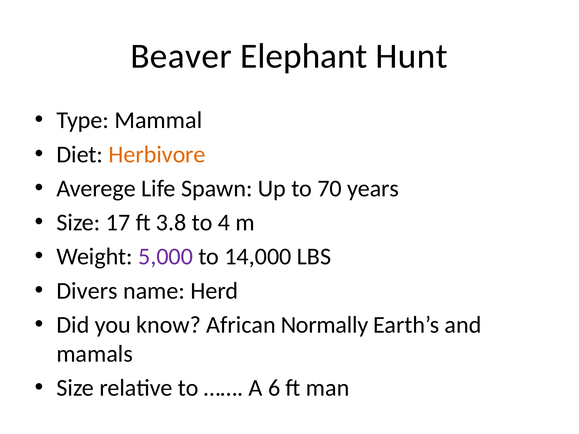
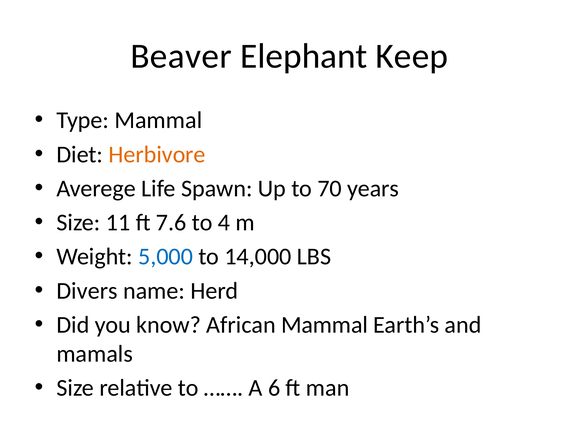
Hunt: Hunt -> Keep
17: 17 -> 11
3.8: 3.8 -> 7.6
5,000 colour: purple -> blue
African Normally: Normally -> Mammal
